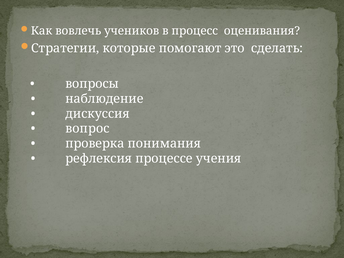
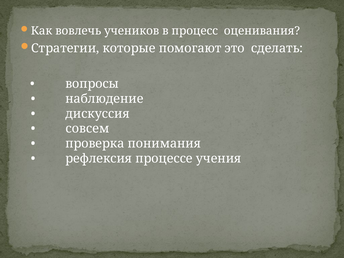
вопрос: вопрос -> совсем
